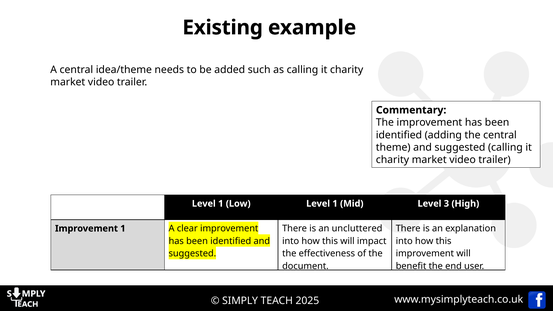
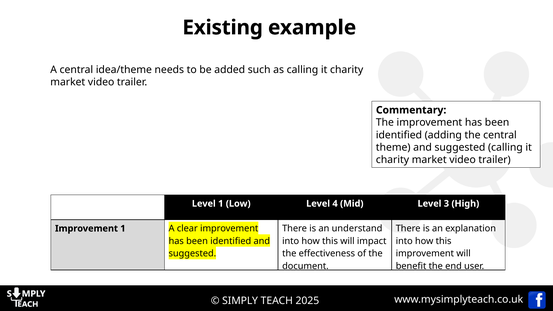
Low Level 1: 1 -> 4
uncluttered: uncluttered -> understand
